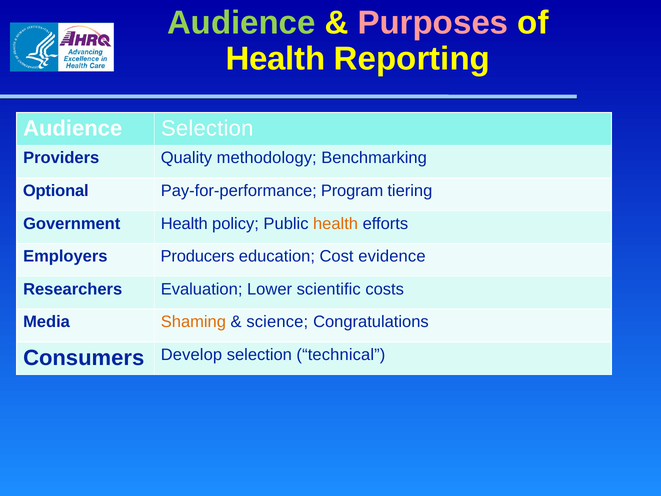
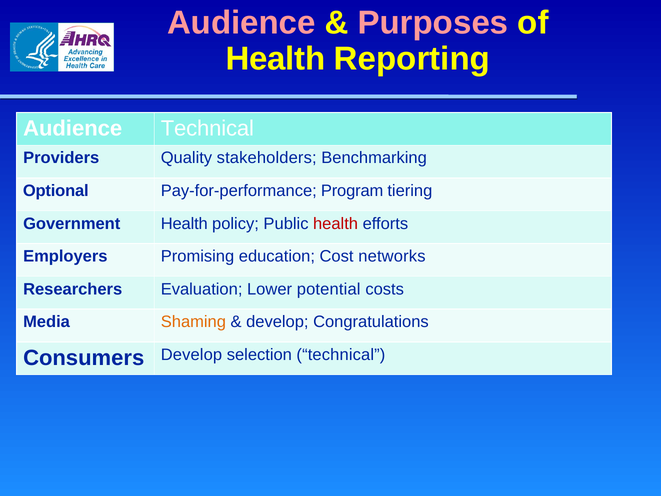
Audience at (241, 23) colour: light green -> pink
Audience Selection: Selection -> Technical
methodology: methodology -> stakeholders
health at (336, 223) colour: orange -> red
Producers: Producers -> Promising
evidence: evidence -> networks
scientific: scientific -> potential
science at (277, 322): science -> develop
